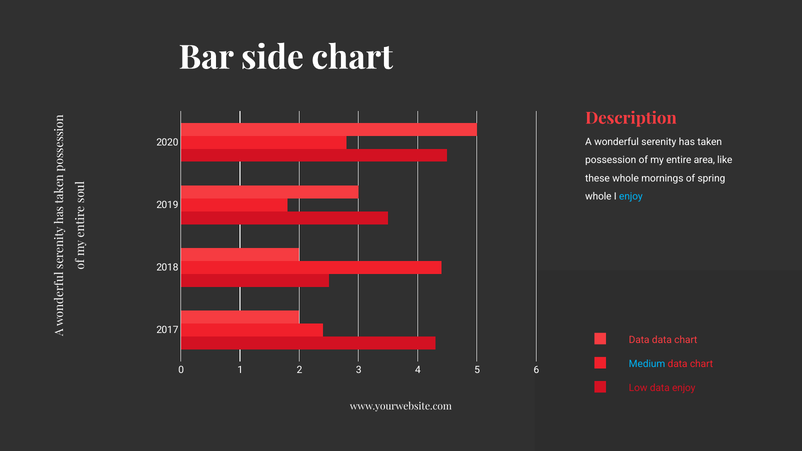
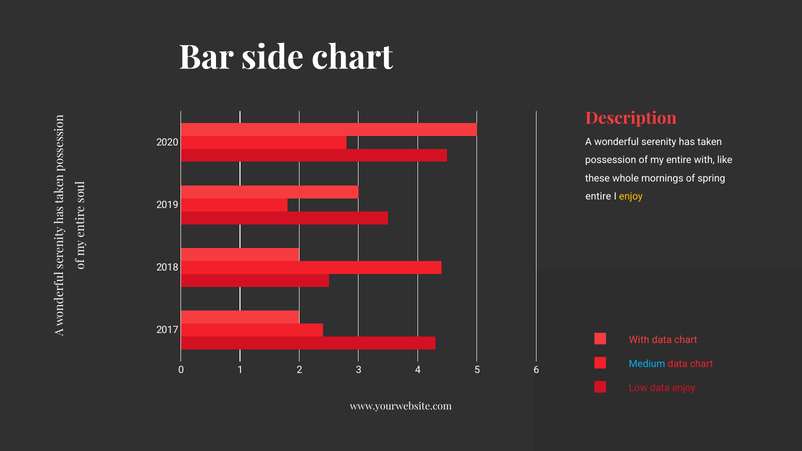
entire area: area -> with
whole at (598, 196): whole -> entire
enjoy at (631, 196) colour: light blue -> yellow
Data at (639, 340): Data -> With
